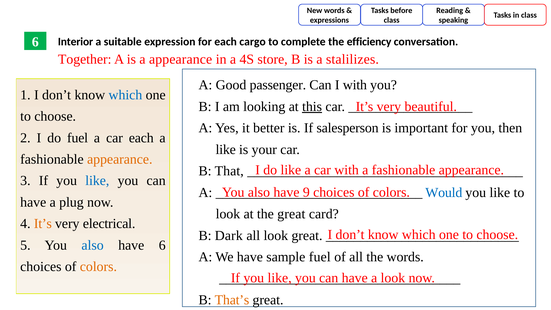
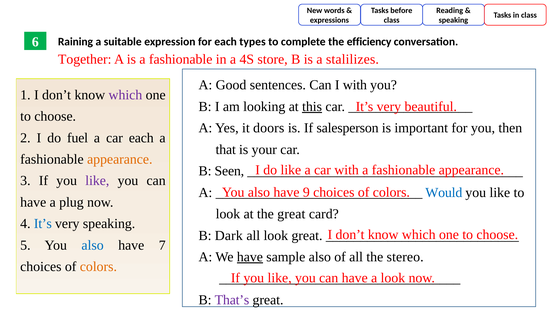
Interior: Interior -> Raining
cargo: cargo -> types
is a appearance: appearance -> fashionable
passenger: passenger -> sentences
which at (125, 95) colour: blue -> purple
better: better -> doors
like at (226, 150): like -> that
That: That -> Seen
like at (97, 181) colour: blue -> purple
It’s at (43, 224) colour: orange -> blue
very electrical: electrical -> speaking
have 6: 6 -> 7
have at (250, 257) underline: none -> present
sample fuel: fuel -> also
the words: words -> stereo
That’s colour: orange -> purple
